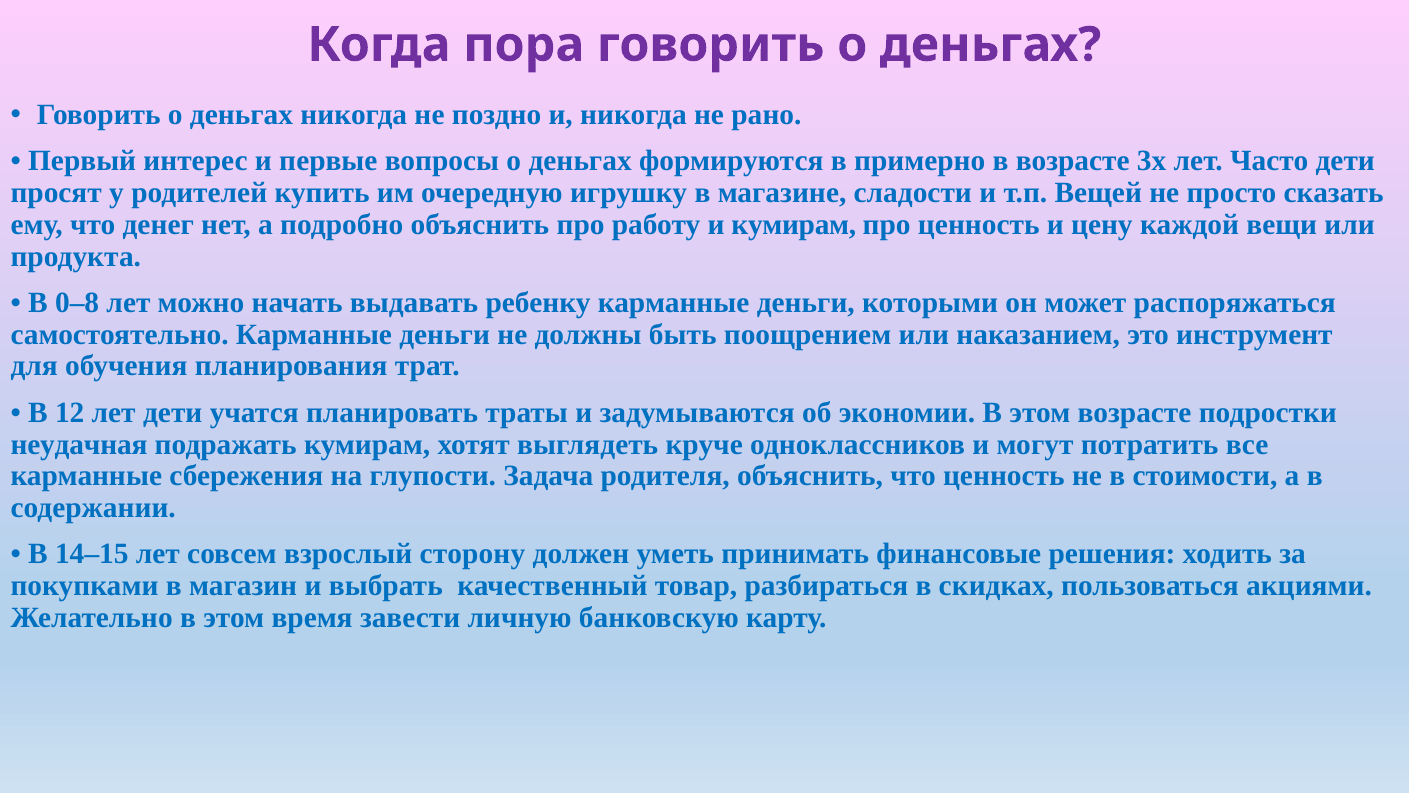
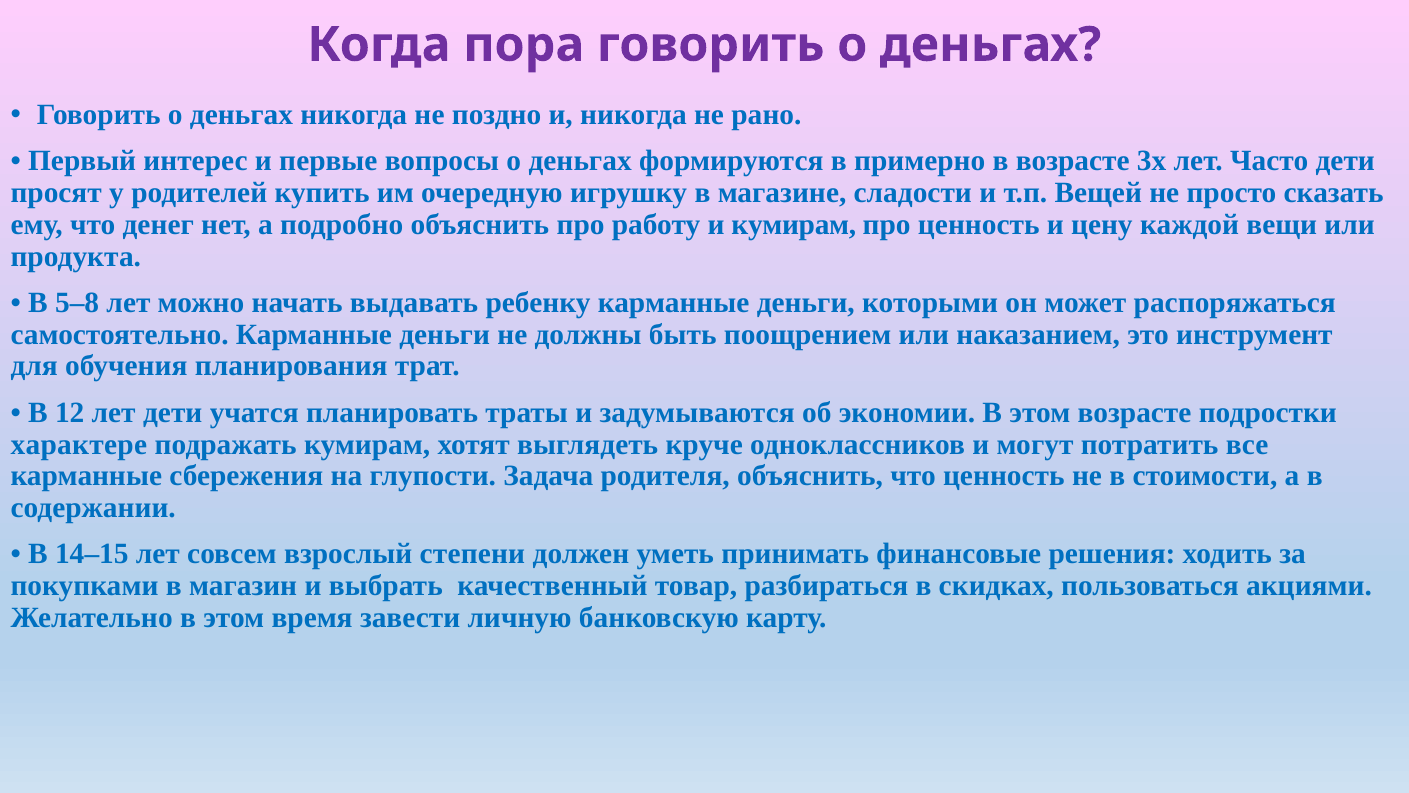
0–8: 0–8 -> 5–8
неудачная: неудачная -> характере
сторону: сторону -> степени
